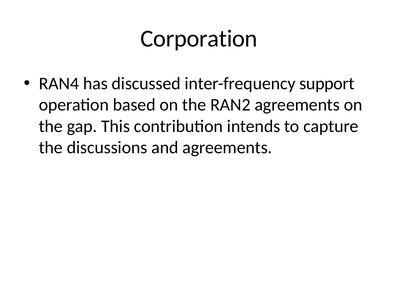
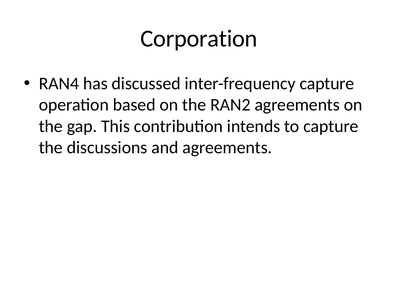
inter-frequency support: support -> capture
